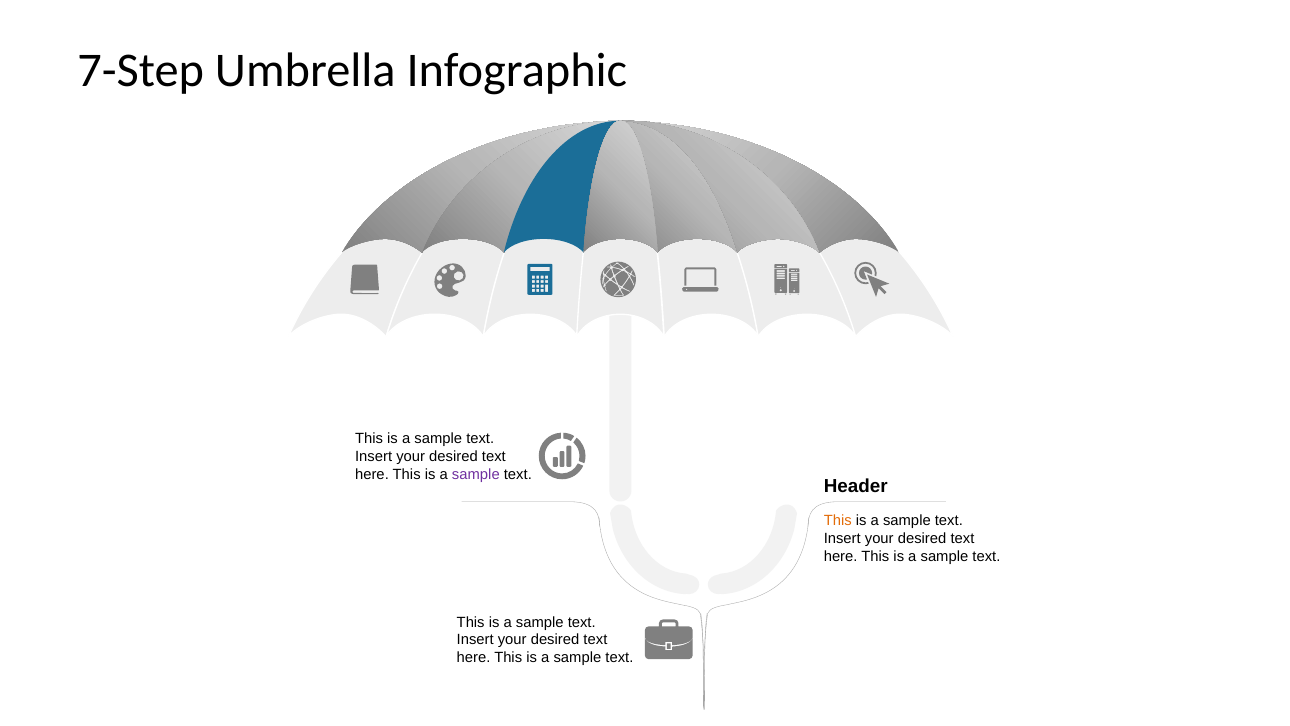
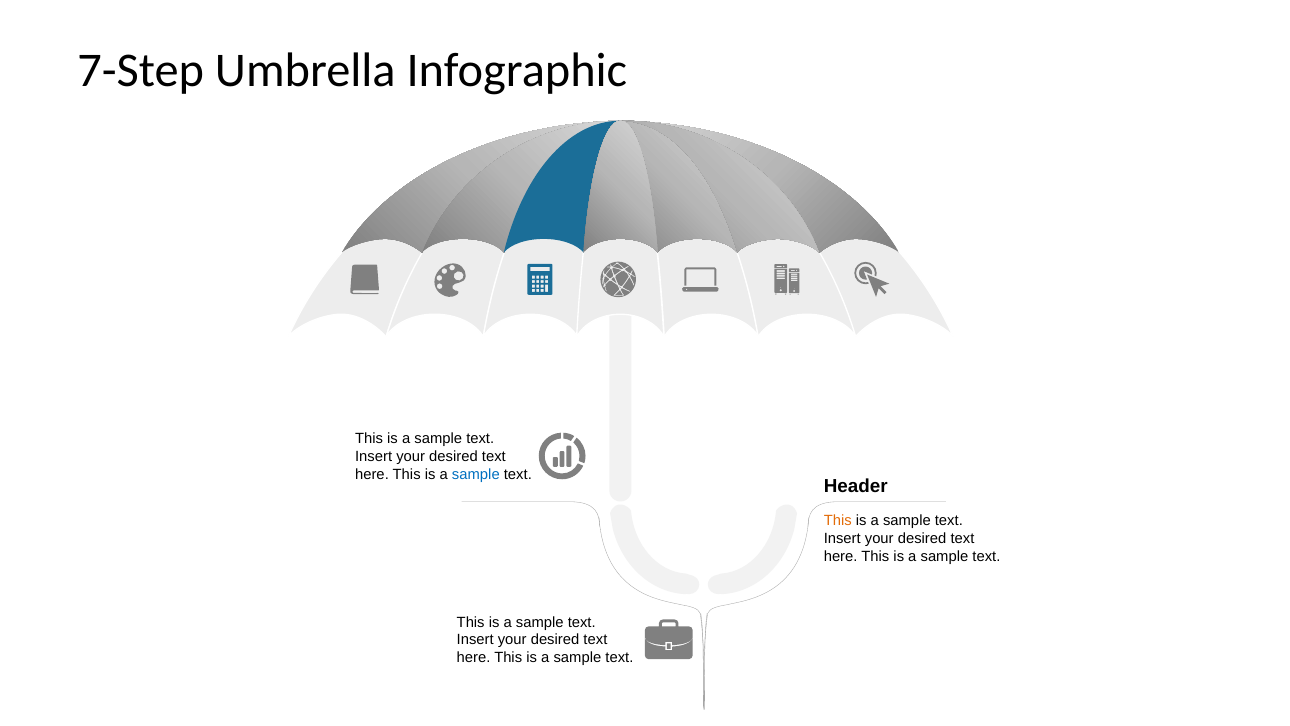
sample at (476, 474) colour: purple -> blue
